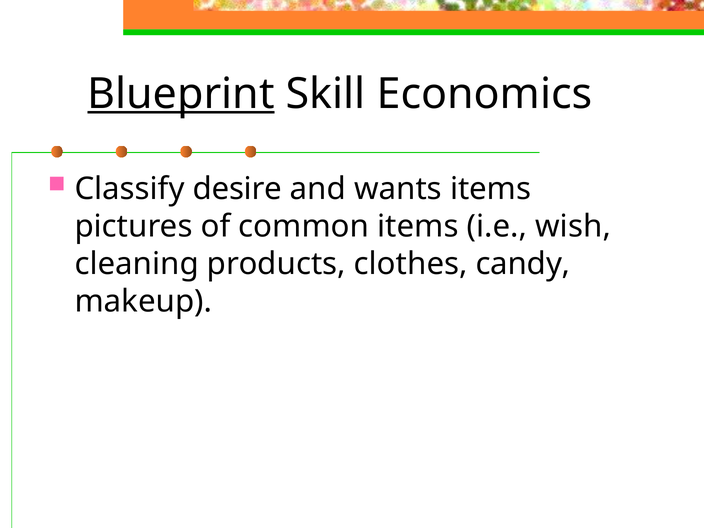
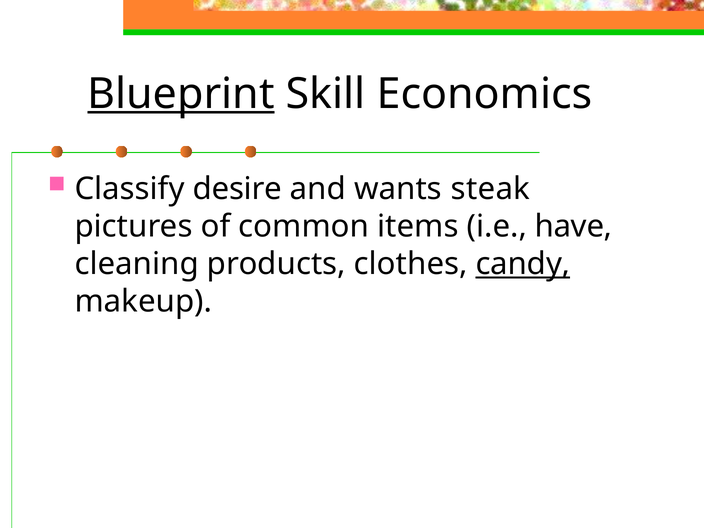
wants items: items -> steak
wish: wish -> have
candy underline: none -> present
